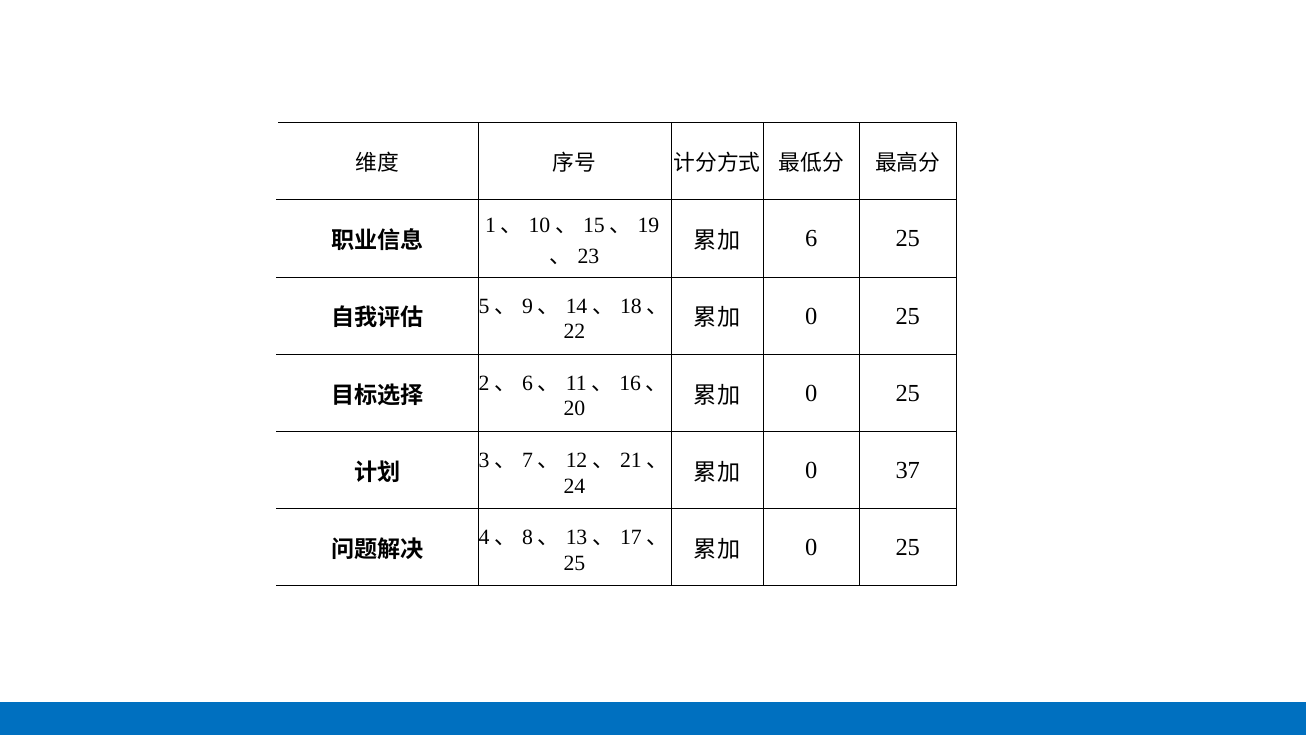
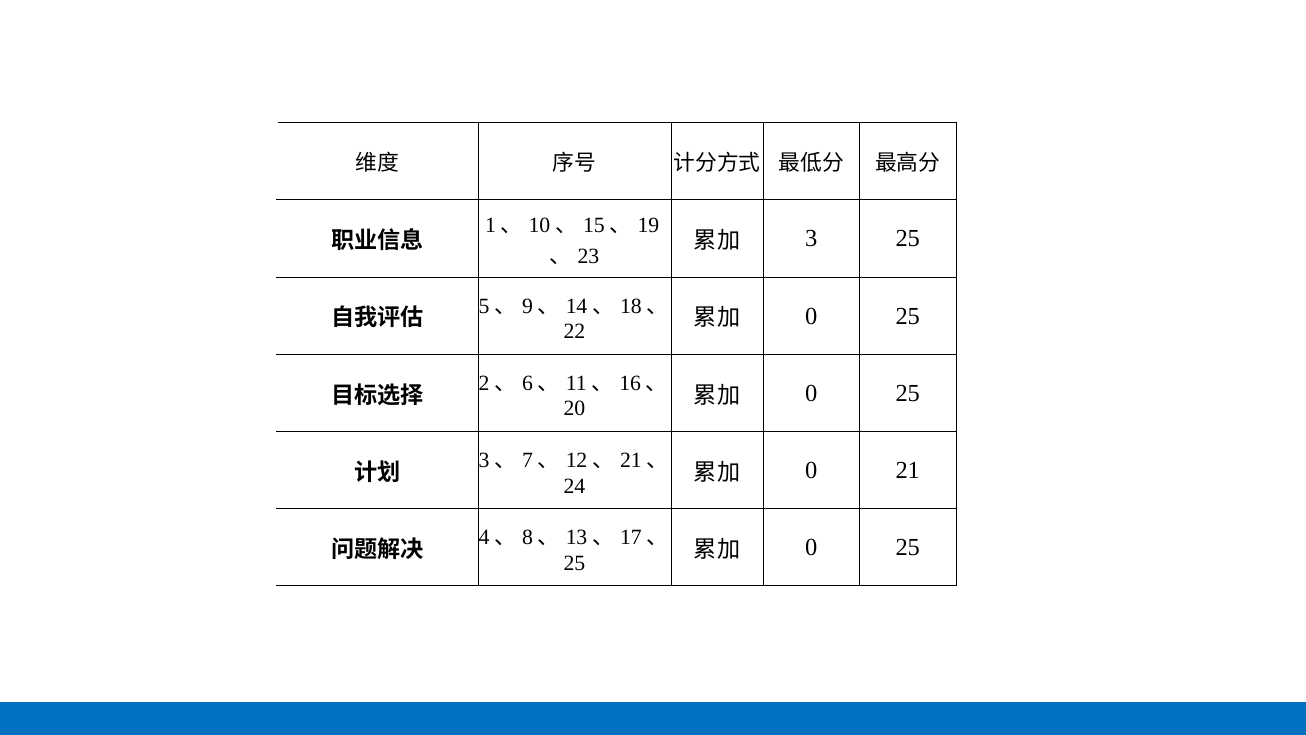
6: 6 -> 3
37: 37 -> 21
